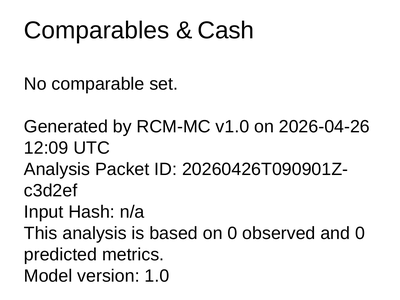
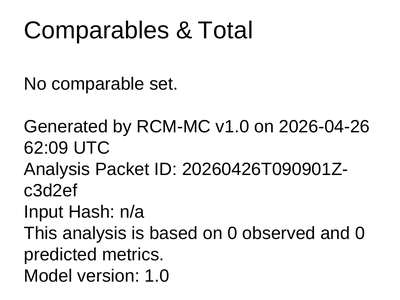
Cash: Cash -> Total
12:09: 12:09 -> 62:09
